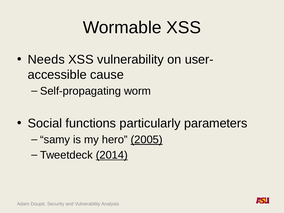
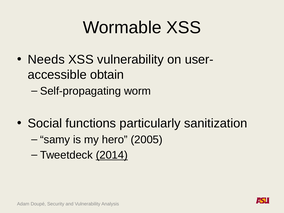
cause: cause -> obtain
parameters: parameters -> sanitization
2005 underline: present -> none
